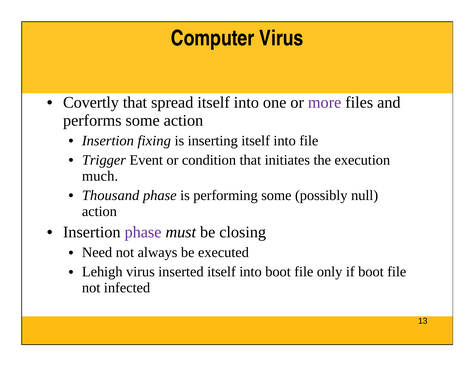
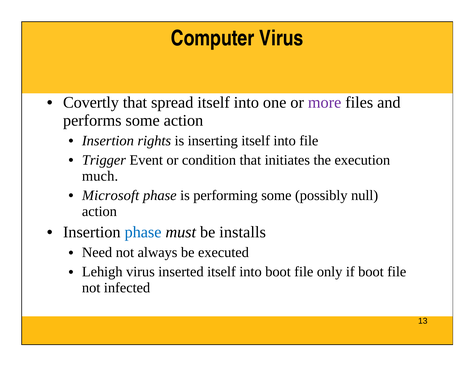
fixing: fixing -> rights
Thousand: Thousand -> Microsoft
phase at (143, 232) colour: purple -> blue
closing: closing -> installs
